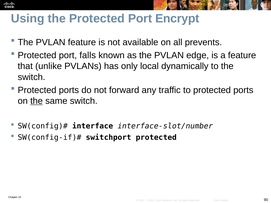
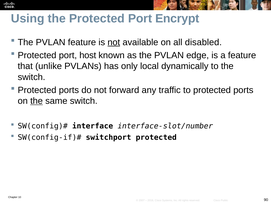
not at (114, 42) underline: none -> present
prevents: prevents -> disabled
falls: falls -> host
